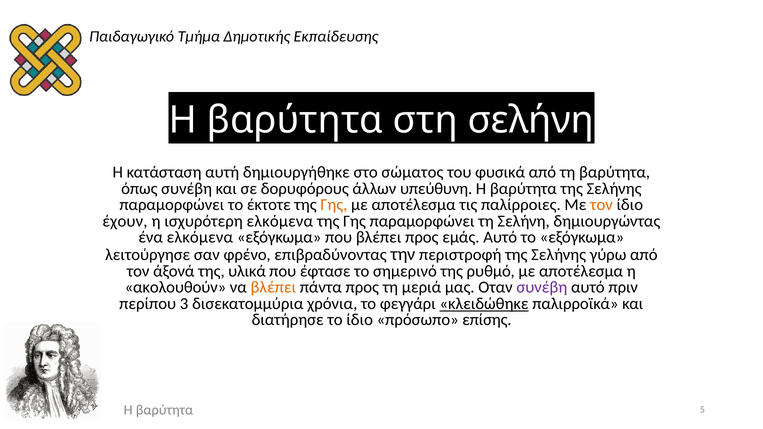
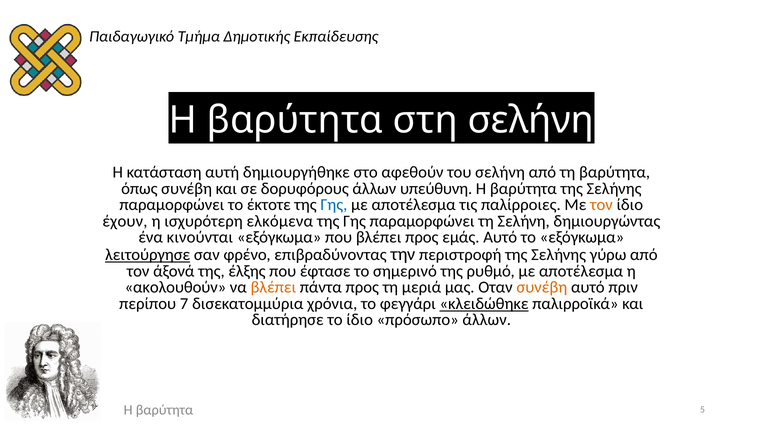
σώματος: σώματος -> αφεθούν
του φυσικά: φυσικά -> σελήνη
Γης at (334, 205) colour: orange -> blue
ένα ελκόμενα: ελκόμενα -> κινούνται
λειτούργησε underline: none -> present
υλικά: υλικά -> έλξης
συνέβη at (542, 288) colour: purple -> orange
3: 3 -> 7
πρόσωπο επίσης: επίσης -> άλλων
